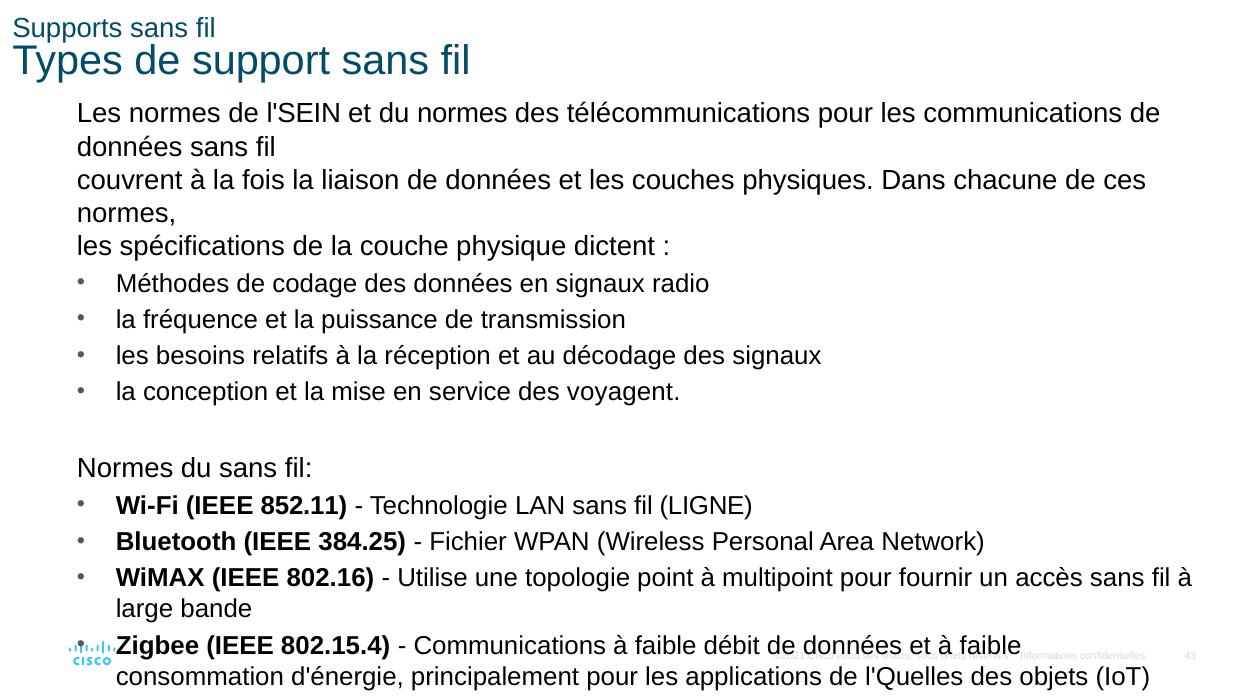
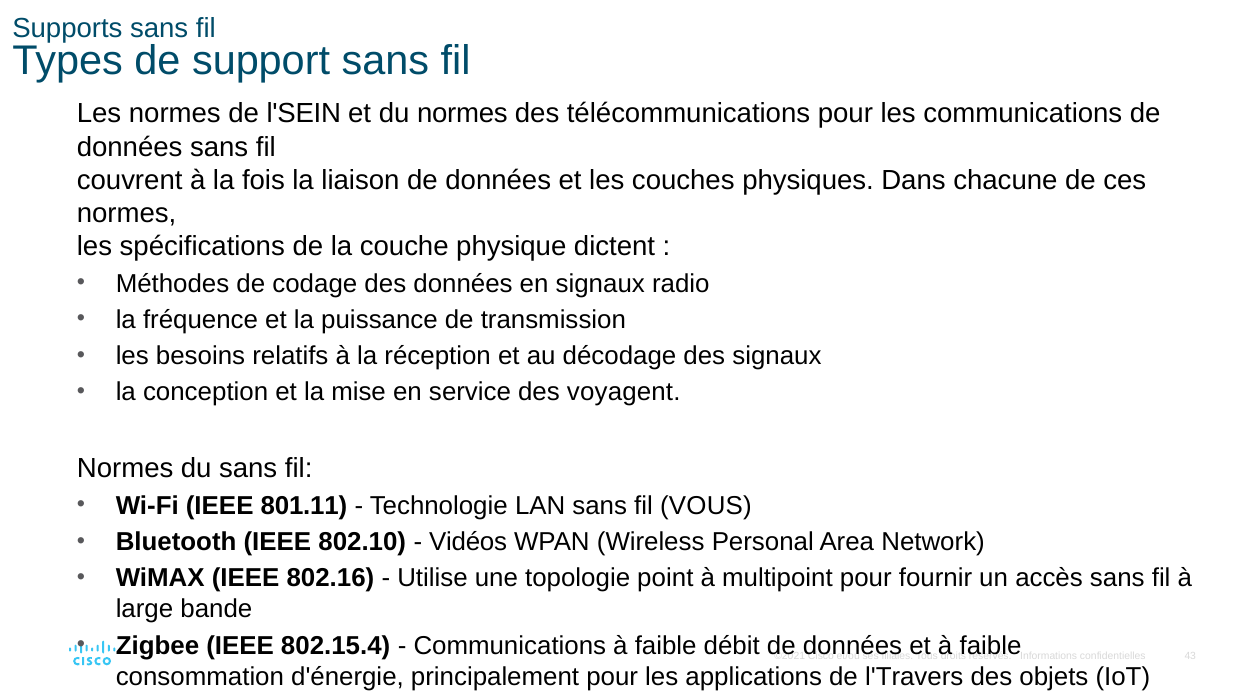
852.11: 852.11 -> 801.11
LIGNE: LIGNE -> VOUS
384.25: 384.25 -> 802.10
Fichier: Fichier -> Vidéos
l'Quelles: l'Quelles -> l'Travers
